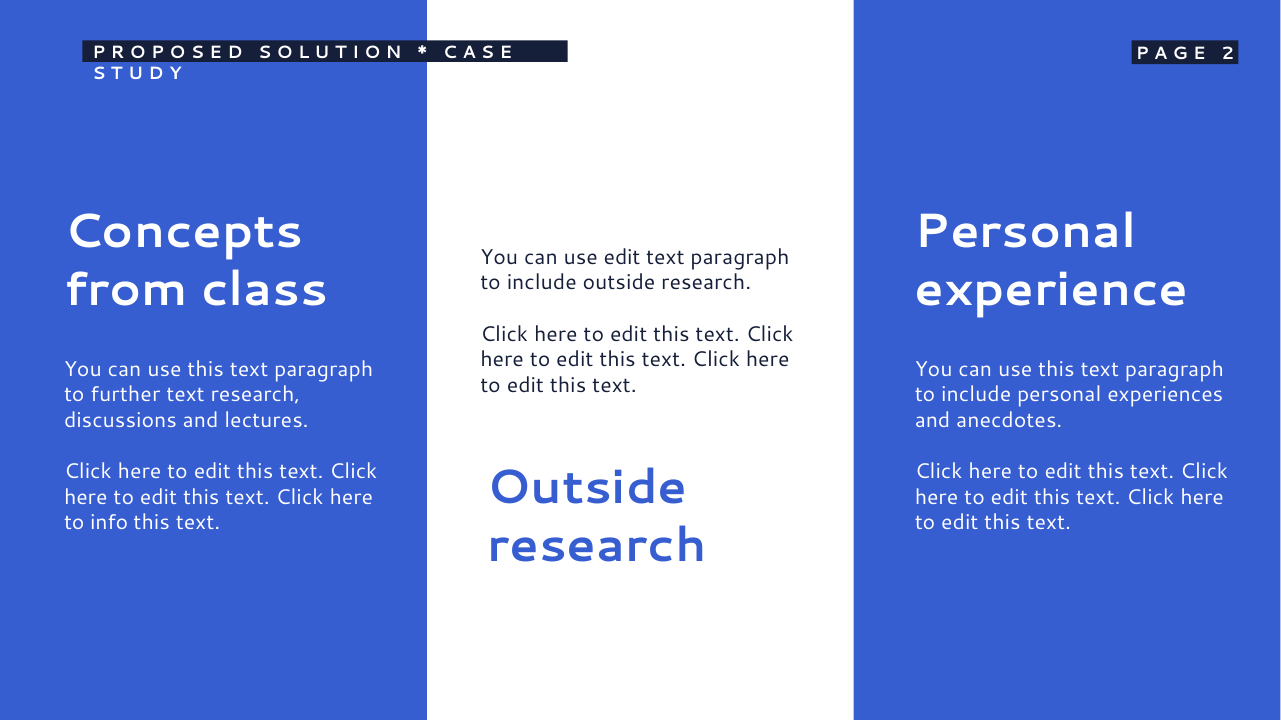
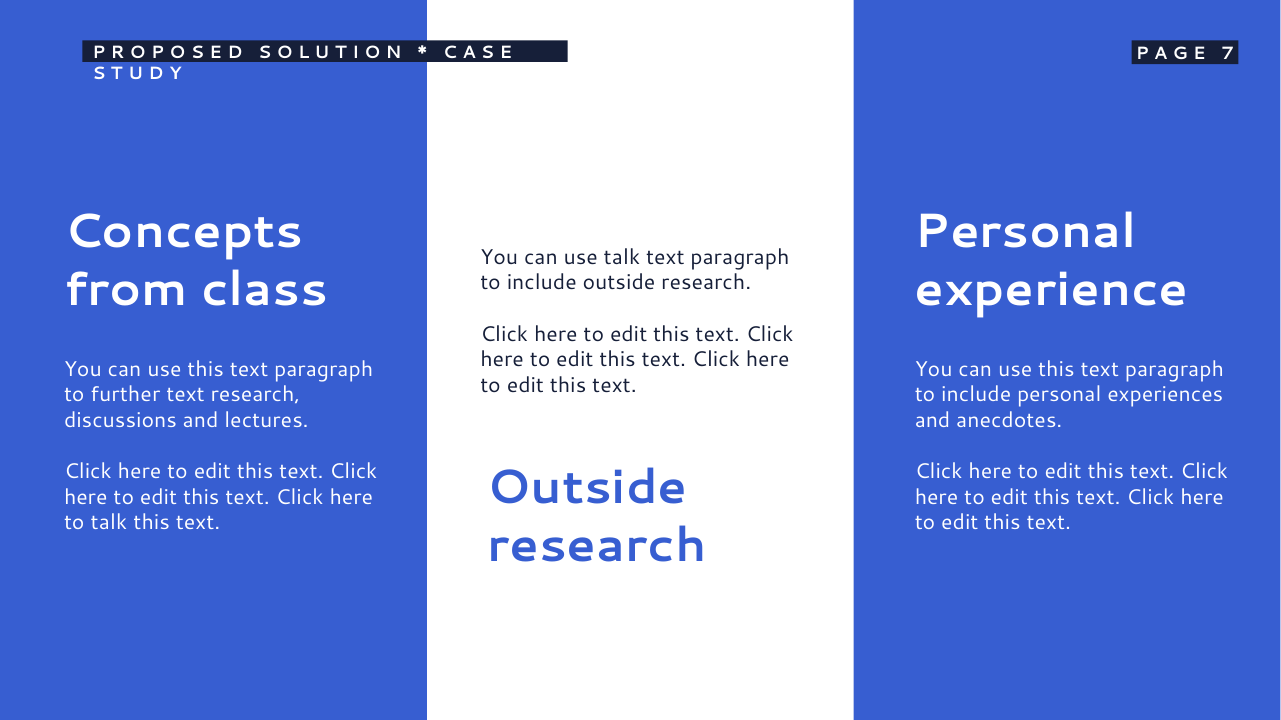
2: 2 -> 7
use edit: edit -> talk
to info: info -> talk
